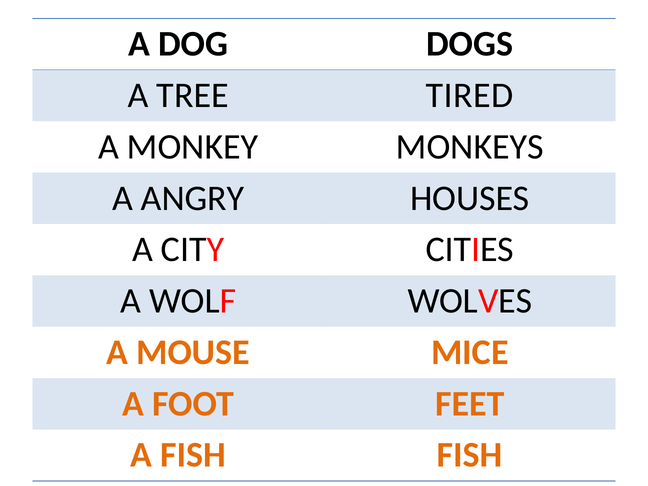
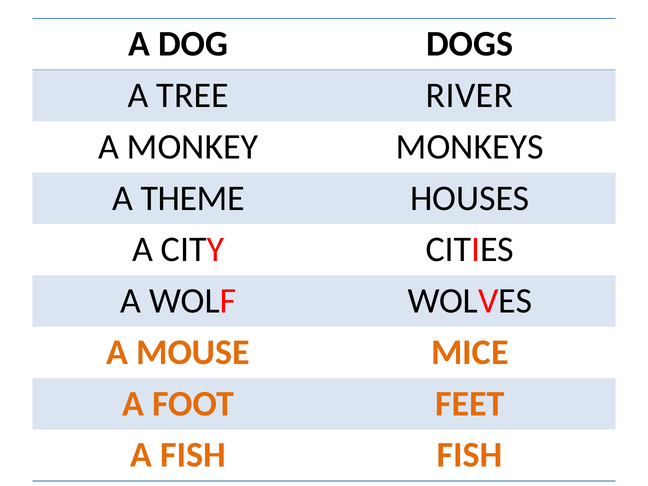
TIRED: TIRED -> RIVER
ANGRY: ANGRY -> THEME
